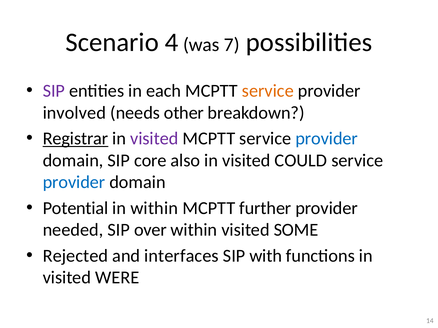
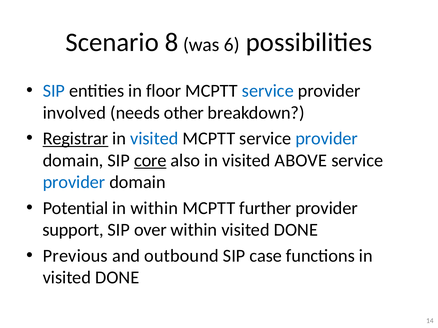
4: 4 -> 8
7: 7 -> 6
SIP at (54, 91) colour: purple -> blue
each: each -> floor
service at (268, 91) colour: orange -> blue
visited at (154, 139) colour: purple -> blue
core underline: none -> present
COULD: COULD -> ABOVE
needed: needed -> support
within visited SOME: SOME -> DONE
Rejected: Rejected -> Previous
interfaces: interfaces -> outbound
with: with -> case
WERE at (117, 278): WERE -> DONE
